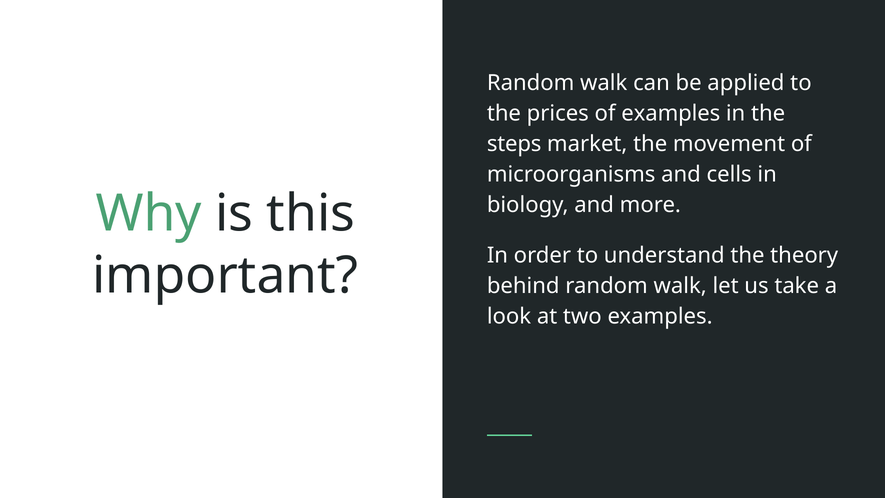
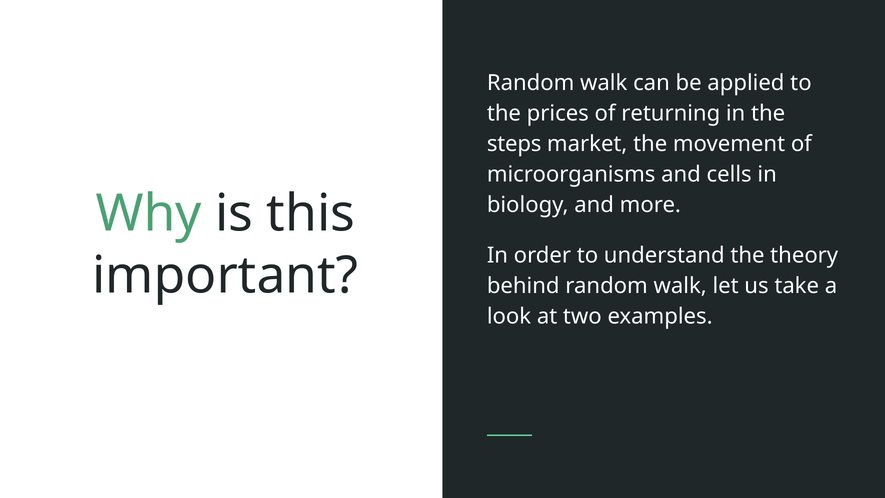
of examples: examples -> returning
